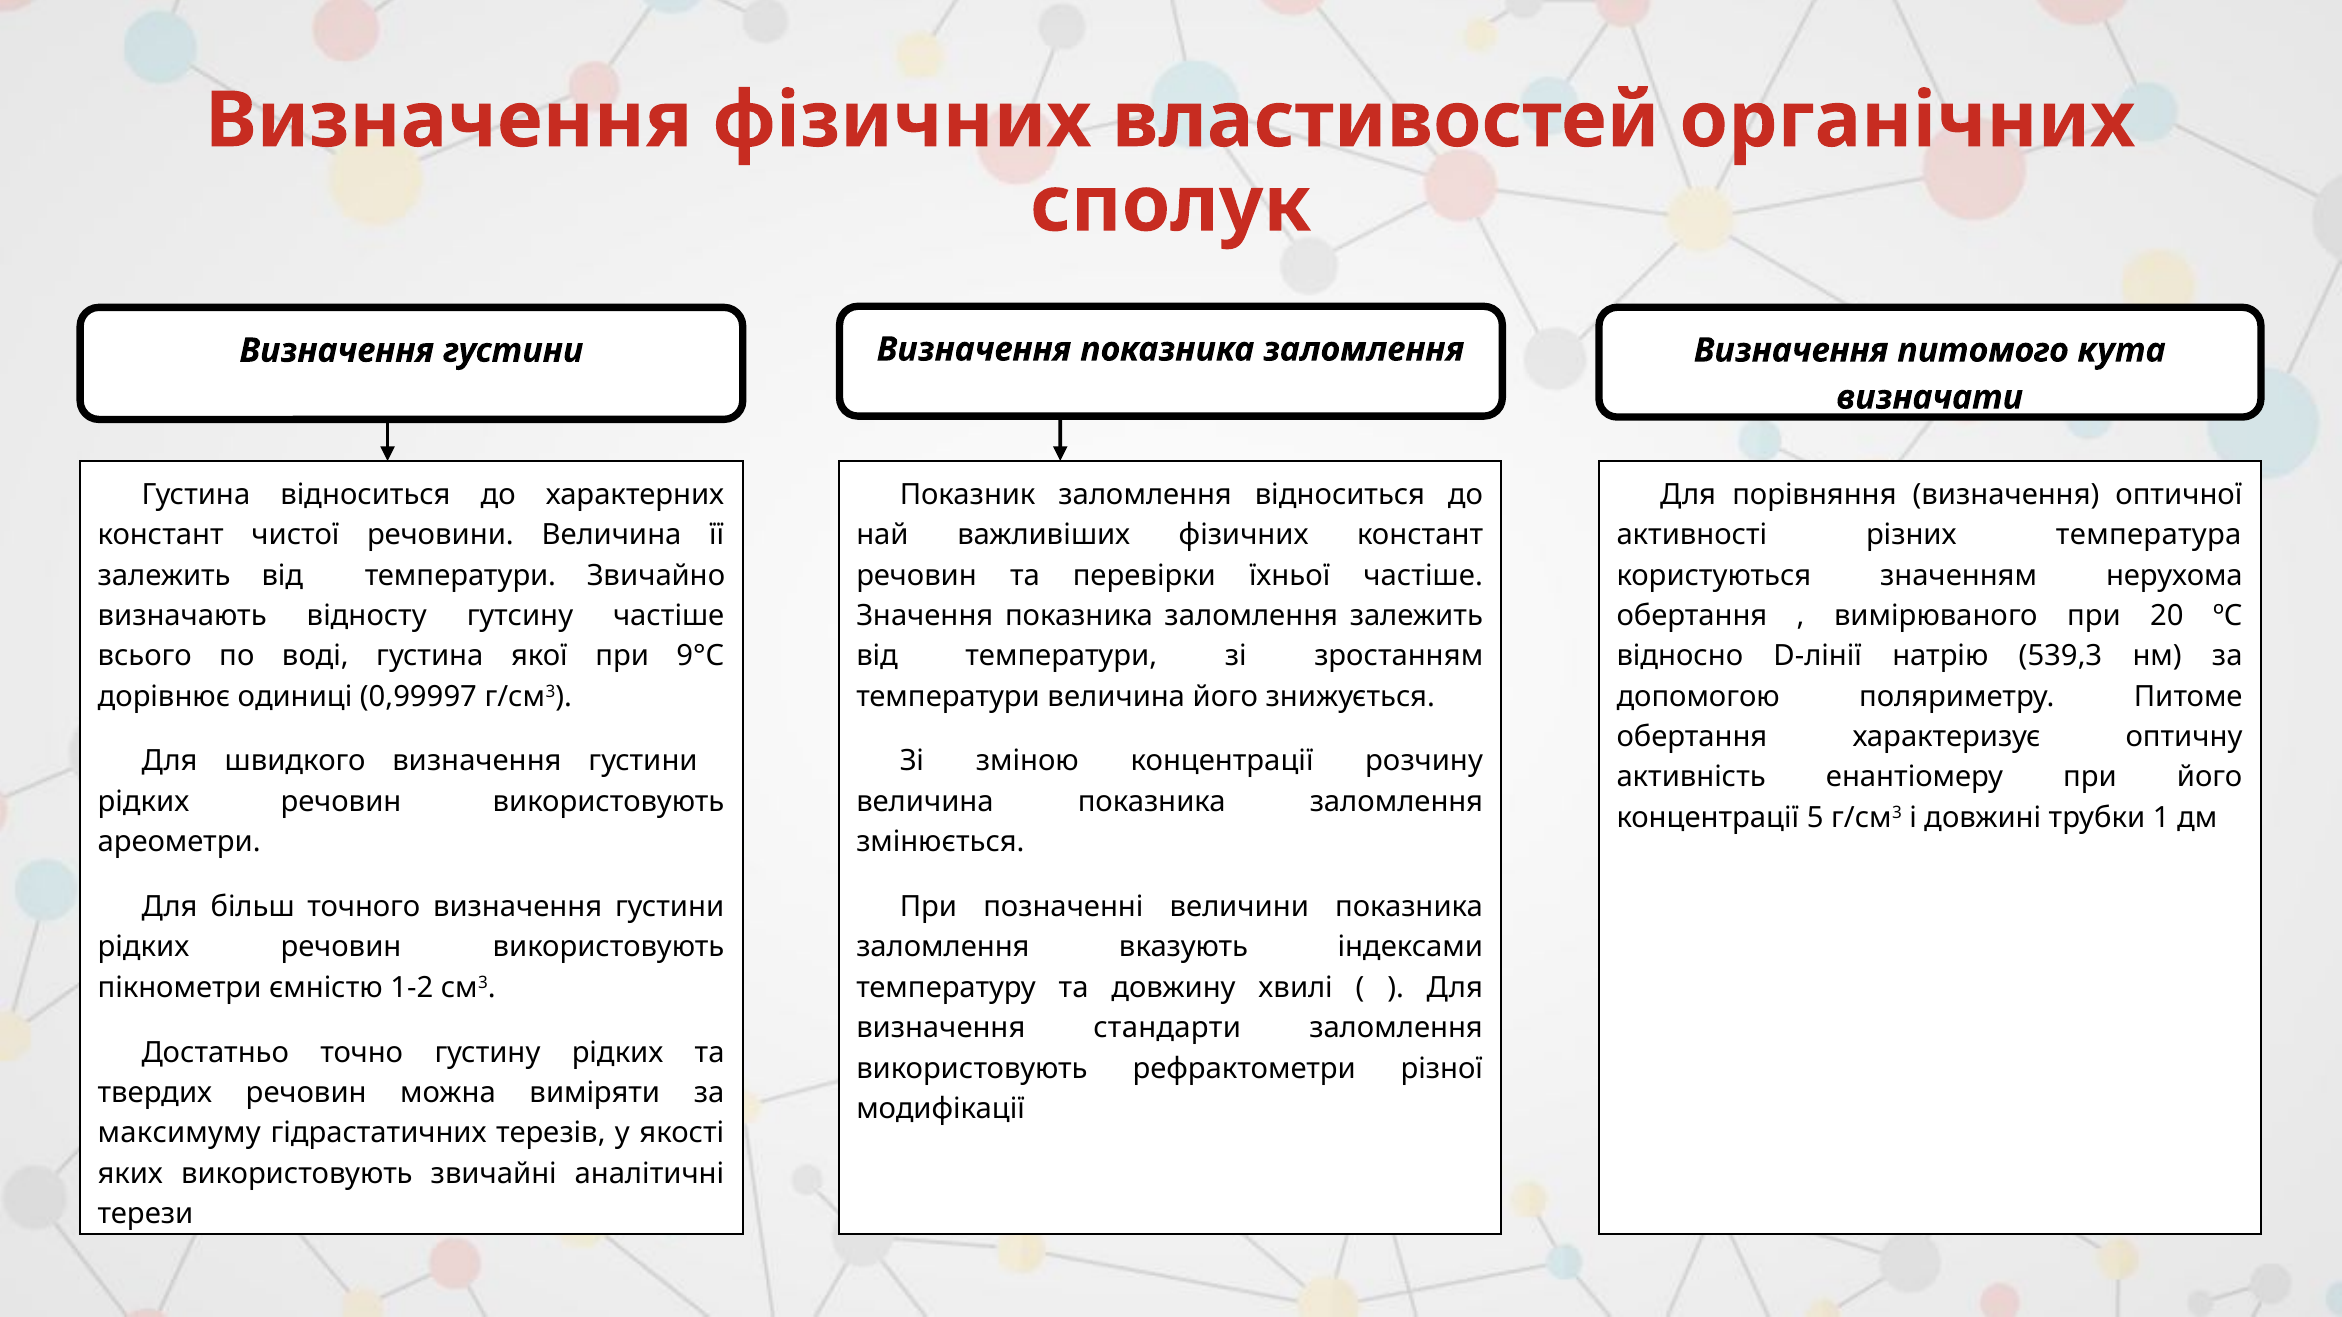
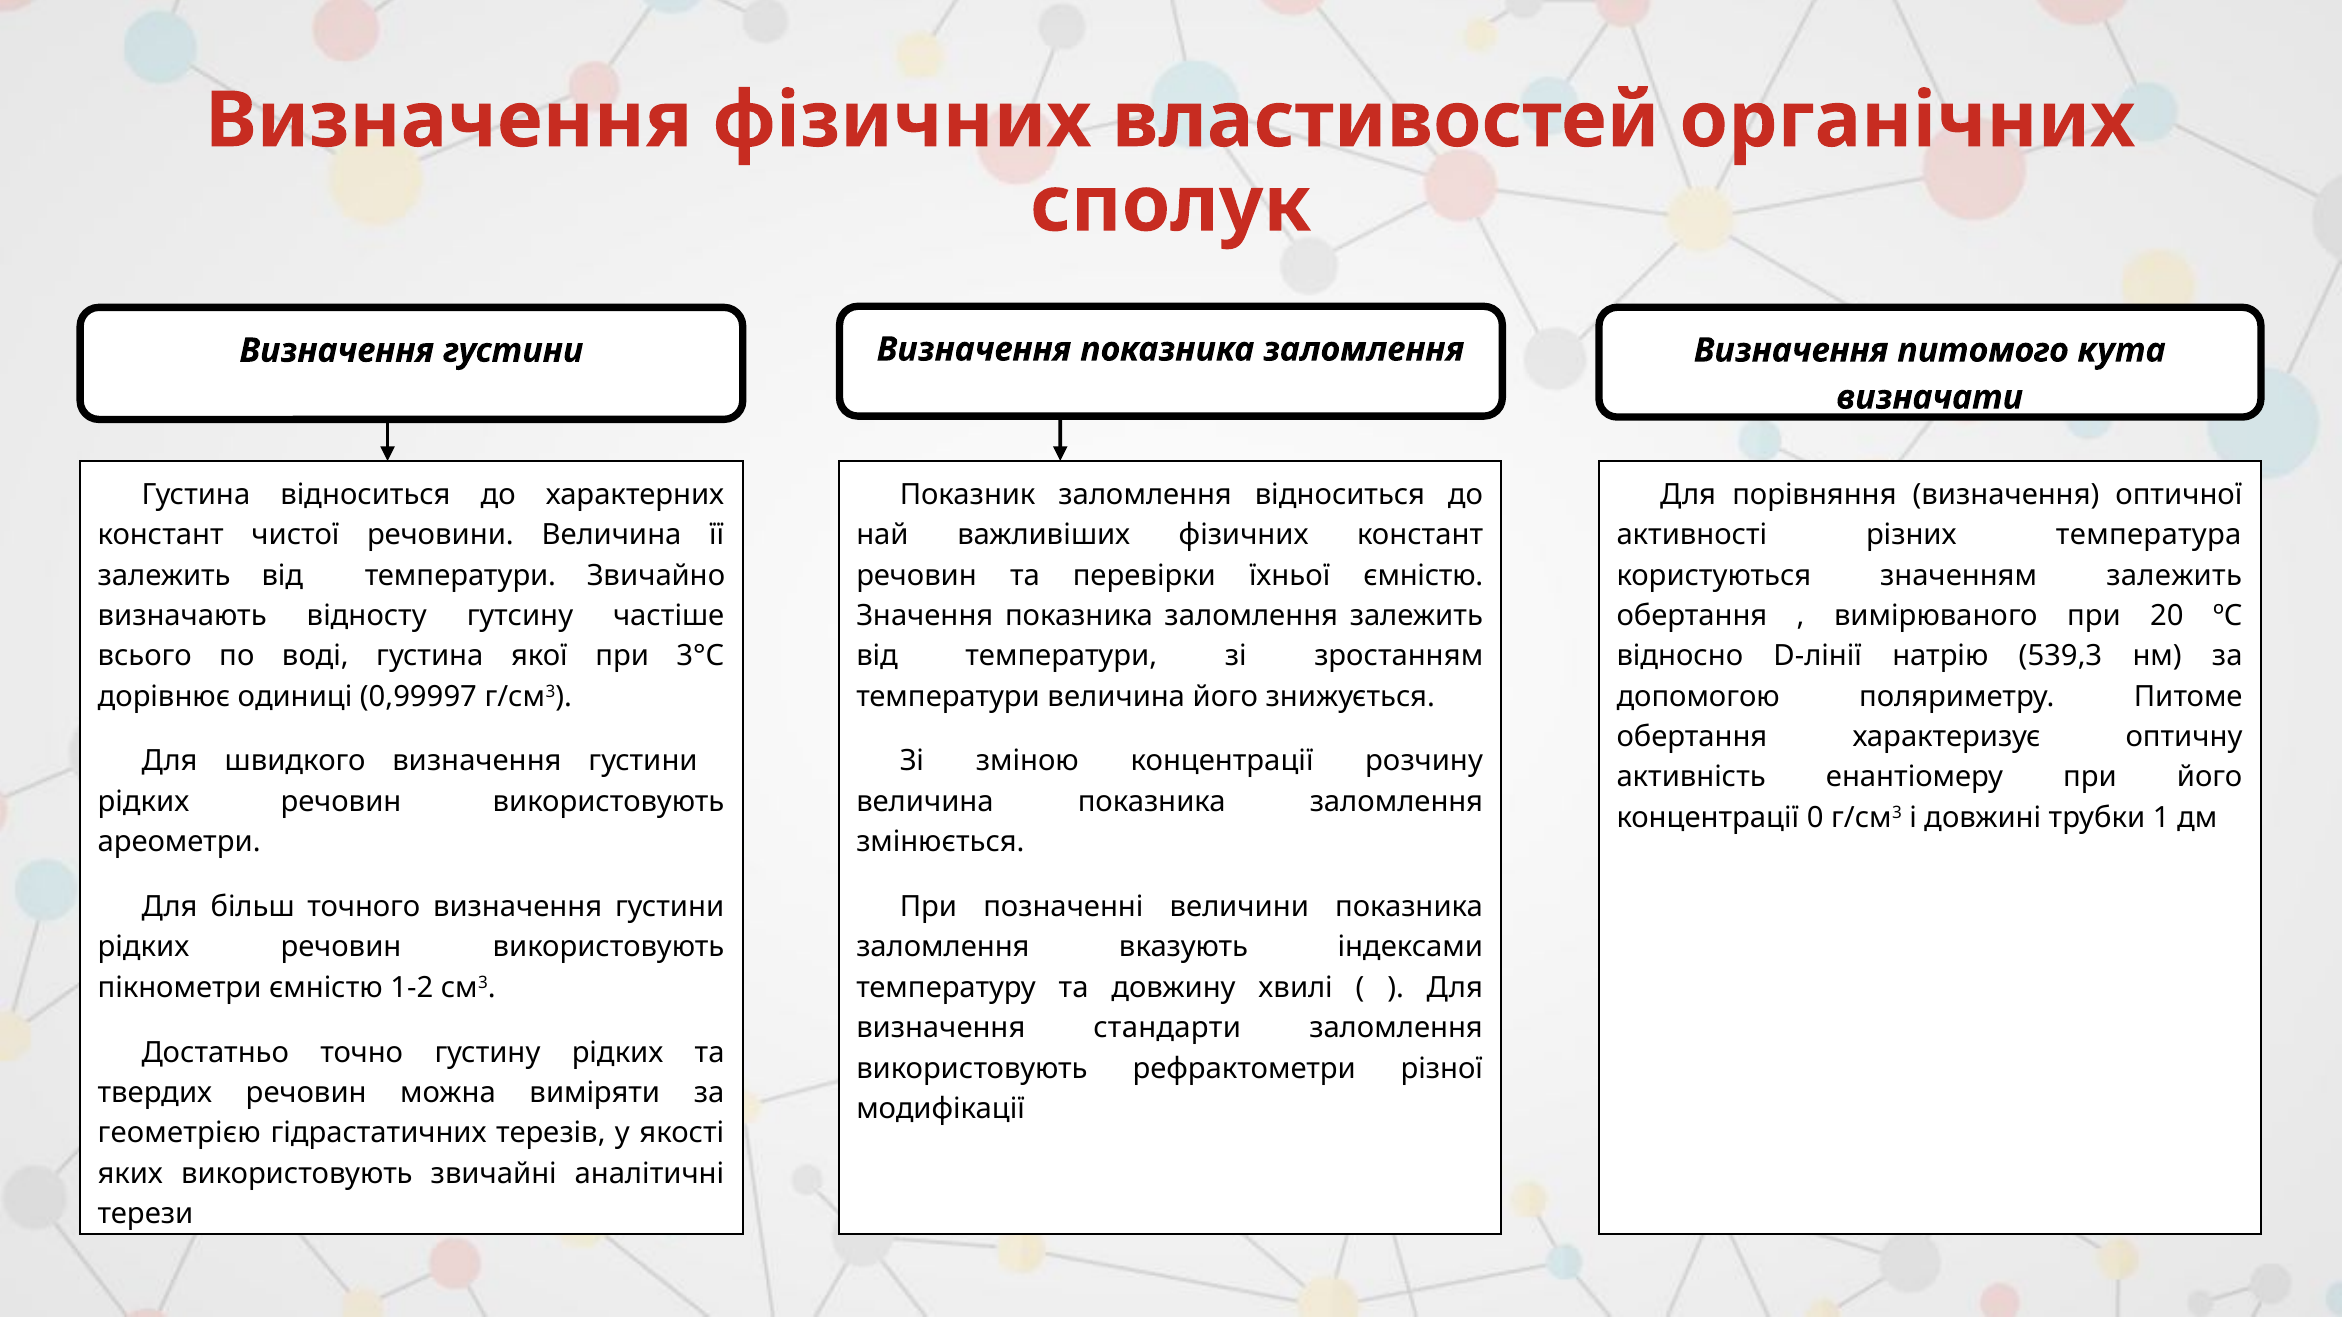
їхньої частіше: частіше -> ємністю
значенням нерухома: нерухома -> залежить
9°С: 9°С -> 3°С
5: 5 -> 0
максимуму: максимуму -> геометрією
